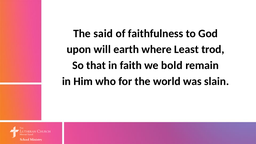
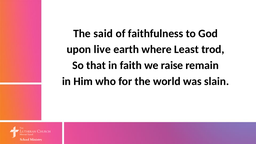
will: will -> live
bold: bold -> raise
